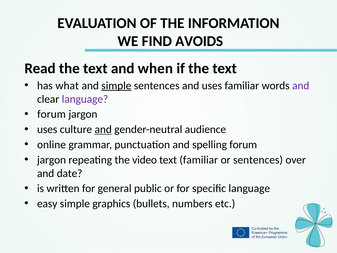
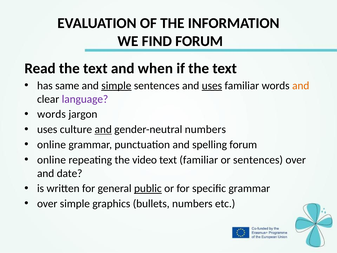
FIND AVOIDS: AVOIDS -> FORUM
what: what -> same
uses at (212, 86) underline: none -> present
and at (301, 86) colour: purple -> orange
forum at (51, 114): forum -> words
gender-neutral audience: audience -> numbers
jargon at (52, 160): jargon -> online
public underline: none -> present
specific language: language -> grammar
easy at (47, 203): easy -> over
